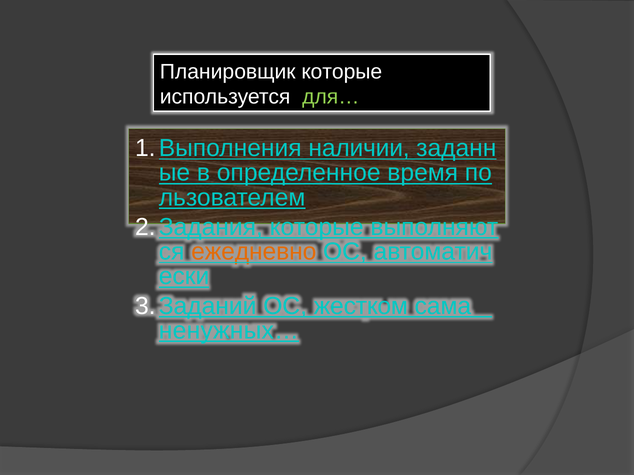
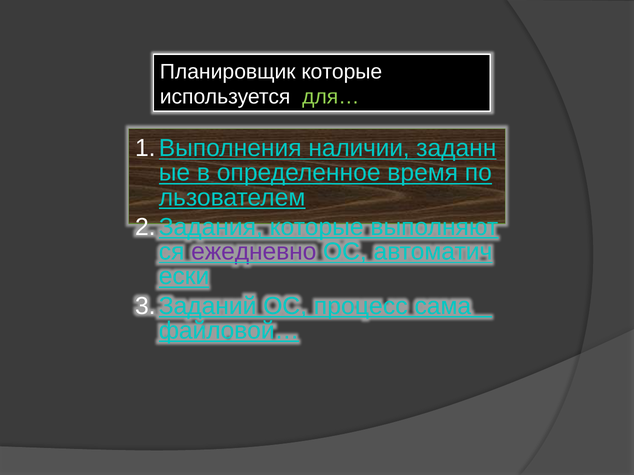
ежедневно colour: orange -> purple
жестком: жестком -> процесс
ненужных…: ненужных… -> файловой…
